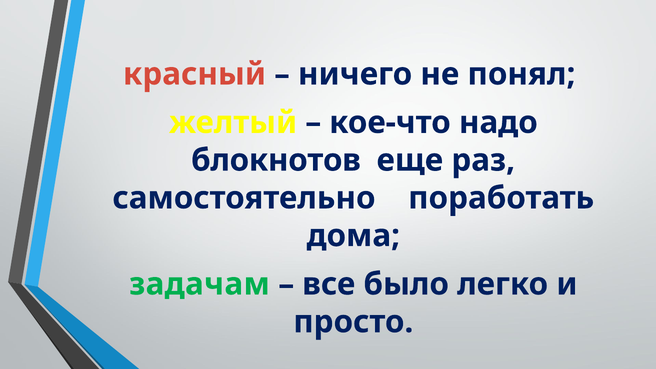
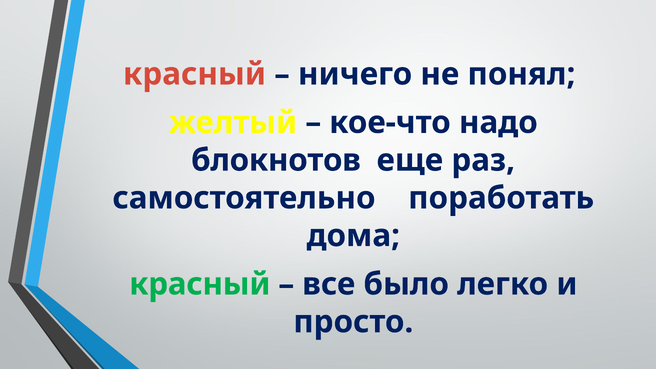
задачам at (199, 284): задачам -> красный
